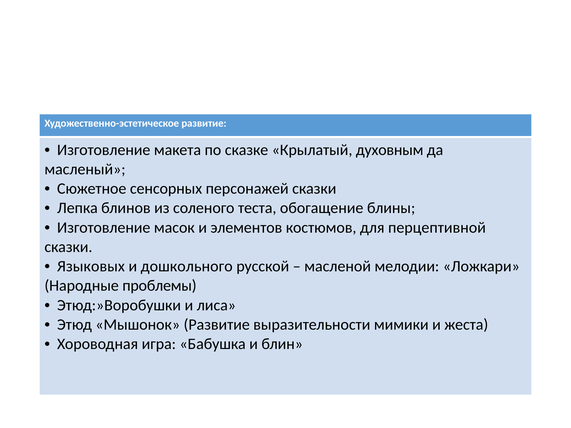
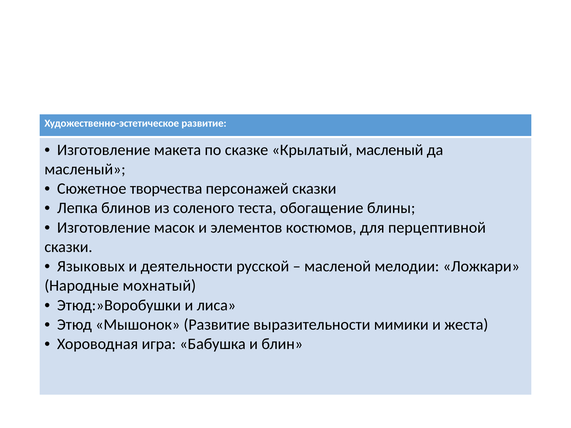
Крылатый духовным: духовным -> масленый
сенсорных: сенсорных -> творчества
дошкольного: дошкольного -> деятельности
проблемы: проблемы -> мохнатый
